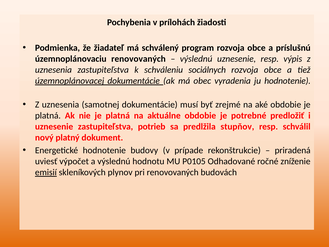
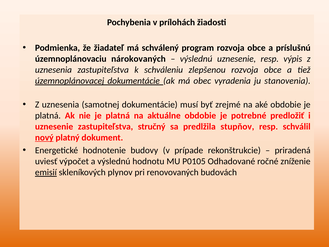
územnoplánovaciu renovovaných: renovovaných -> nárokovaných
sociálnych: sociálnych -> zlepšenou
ju hodnotenie: hodnotenie -> stanovenia
potrieb: potrieb -> stručný
nový underline: none -> present
